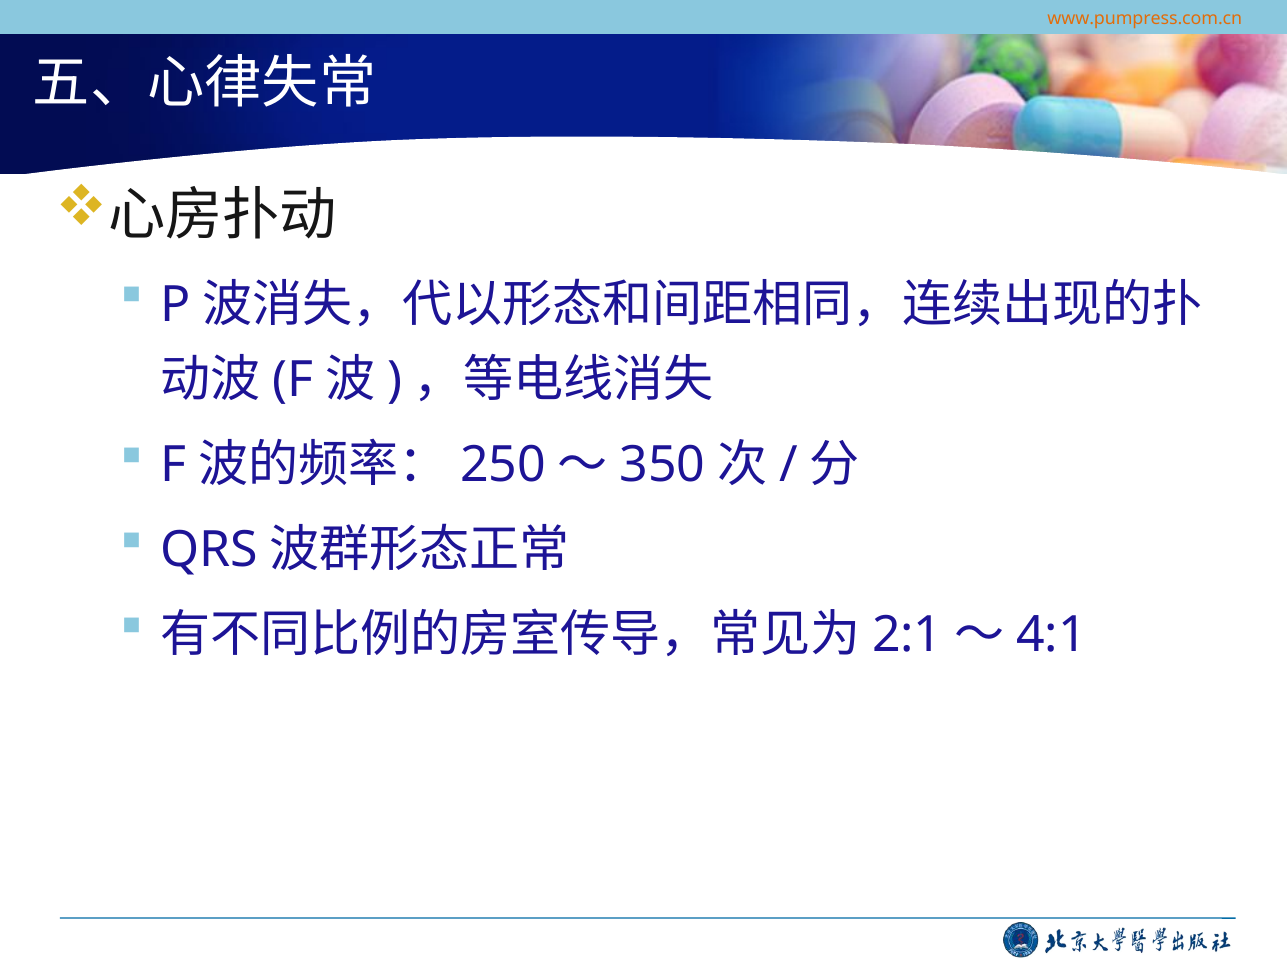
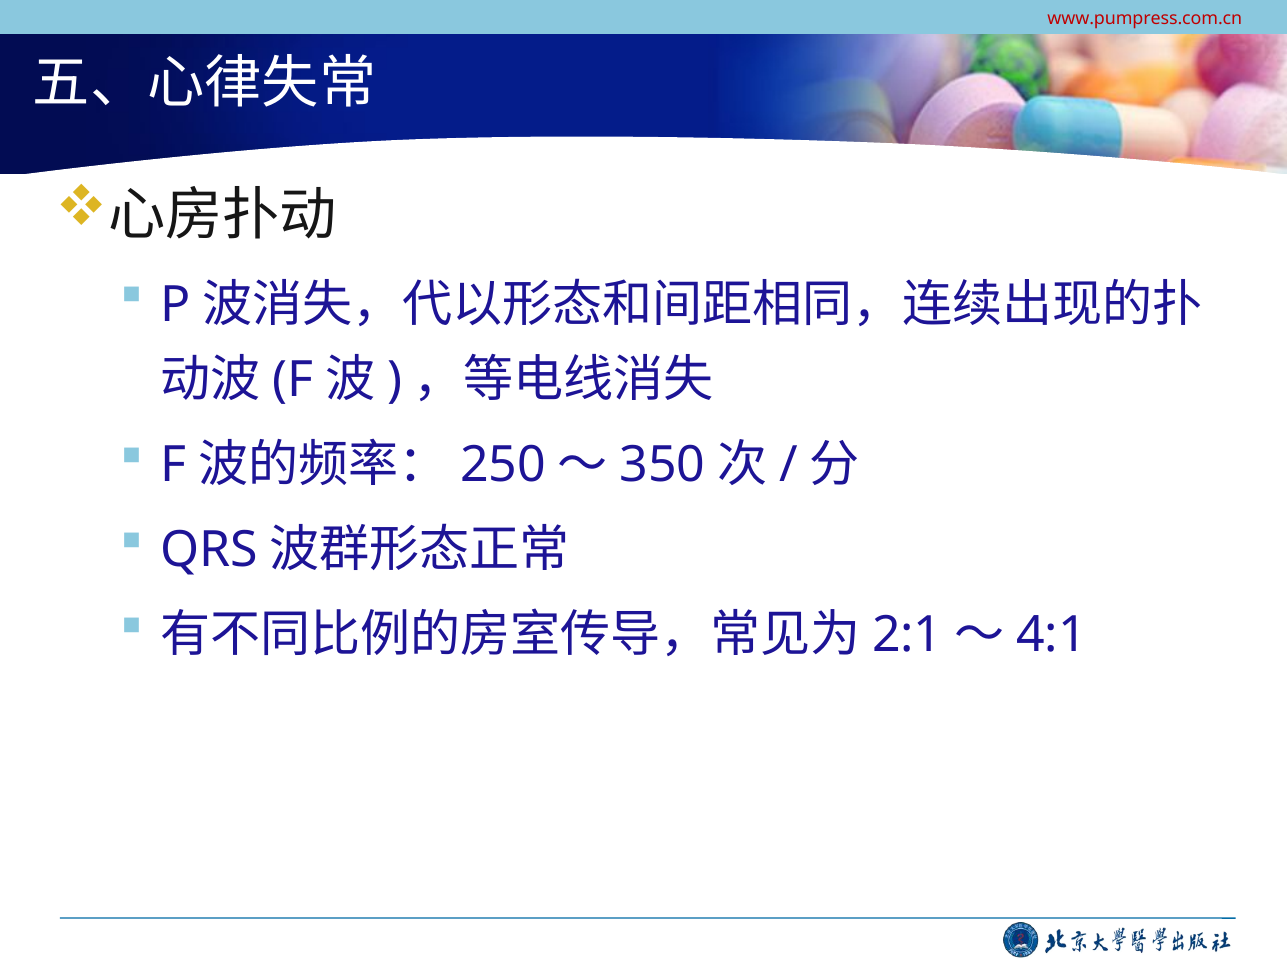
www.pumpress.com.cn colour: orange -> red
